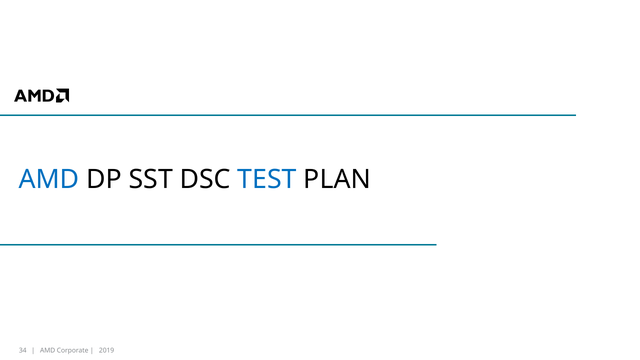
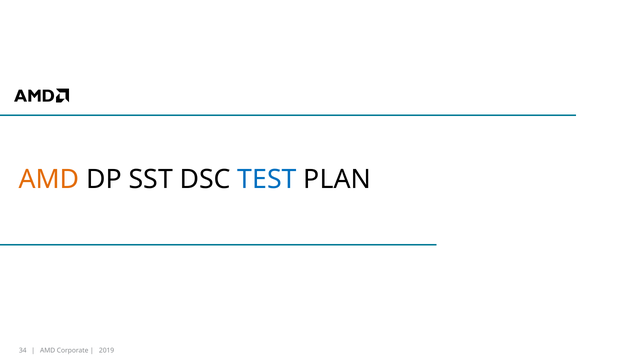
AMD at (49, 179) colour: blue -> orange
